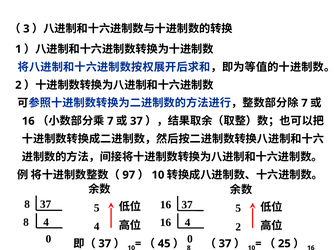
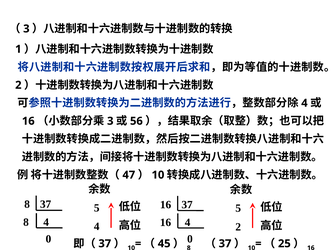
7 at (304, 103): 7 -> 4
7 at (110, 121): 7 -> 3
37 at (136, 121): 37 -> 56
97: 97 -> 47
